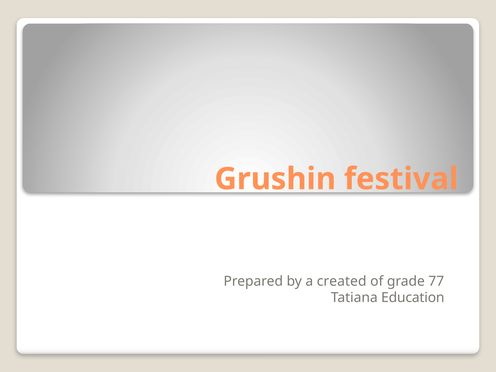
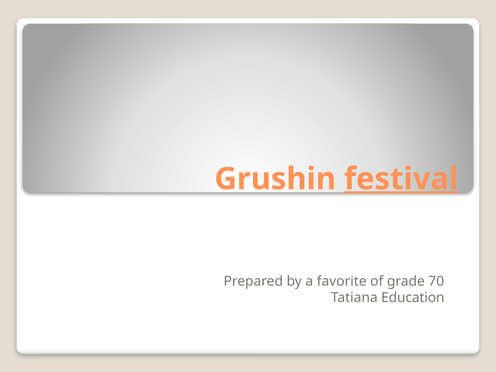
festival underline: none -> present
created: created -> favorite
77: 77 -> 70
